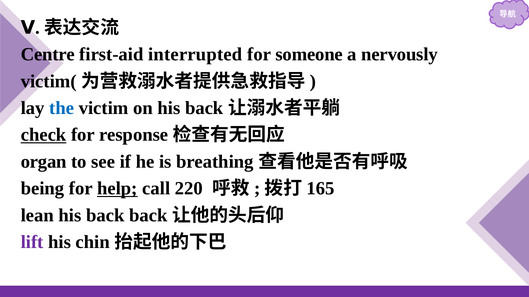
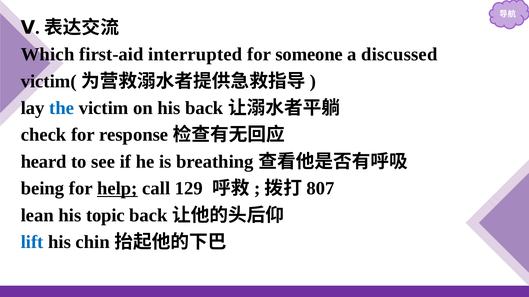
Centre: Centre -> Which
nervously: nervously -> discussed
check underline: present -> none
organ: organ -> heard
220: 220 -> 129
165: 165 -> 807
lean his back: back -> topic
lift colour: purple -> blue
